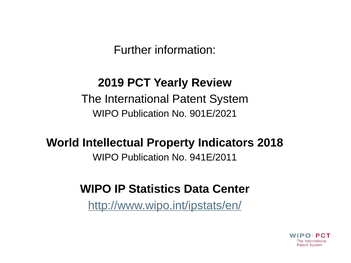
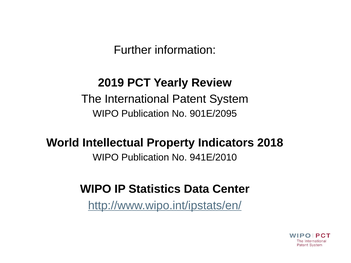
901E/2021: 901E/2021 -> 901E/2095
941E/2011: 941E/2011 -> 941E/2010
